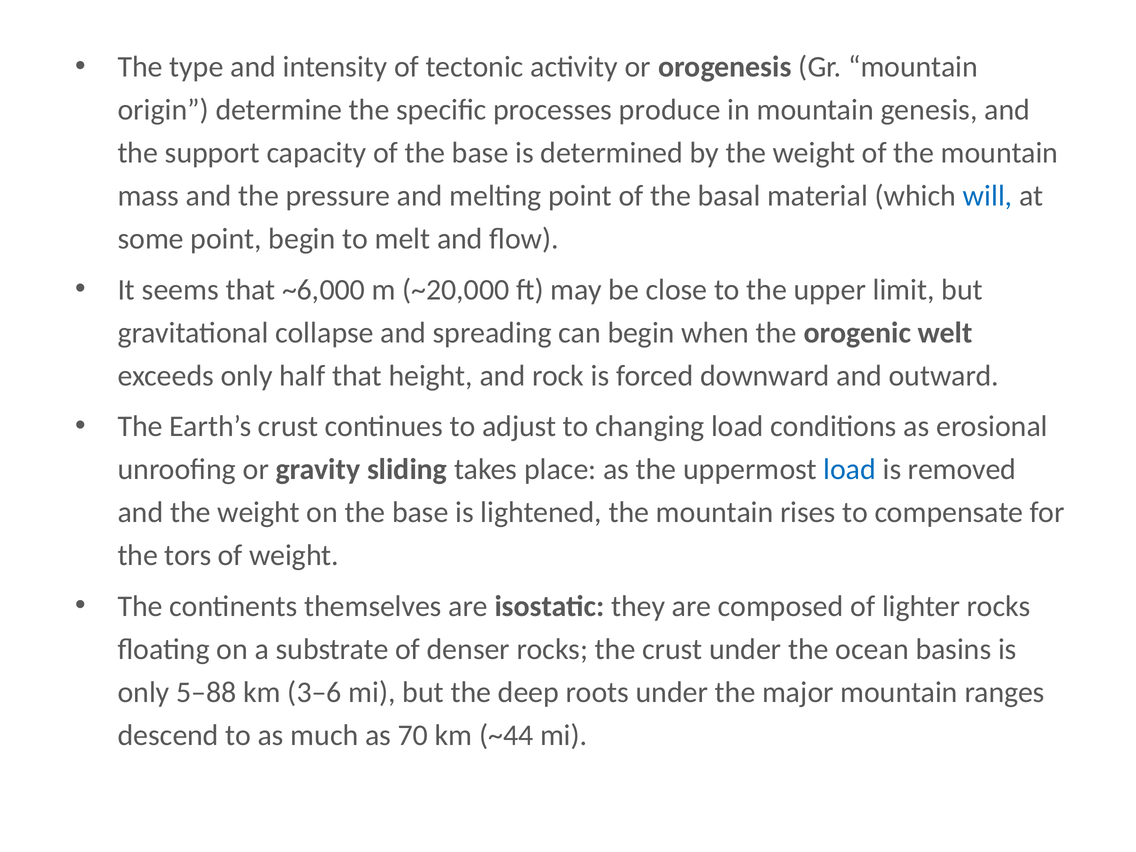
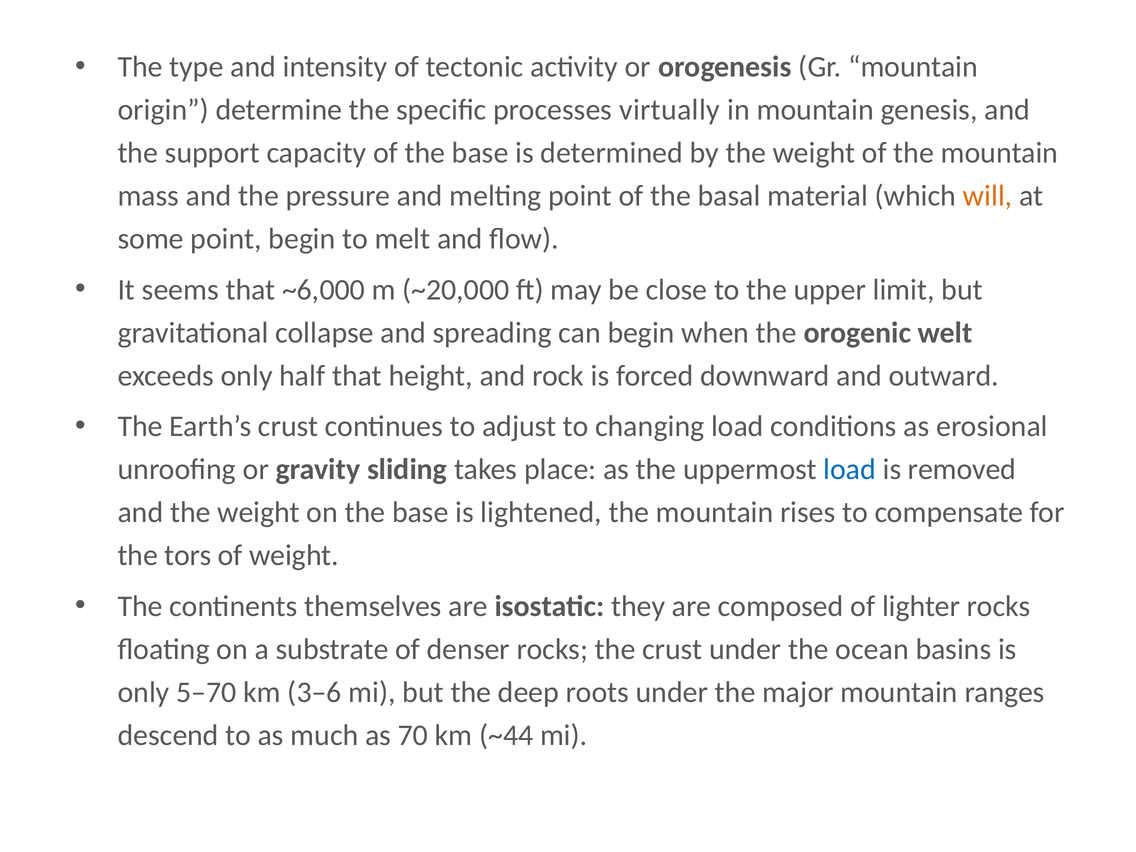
produce: produce -> virtually
will colour: blue -> orange
5–88: 5–88 -> 5–70
